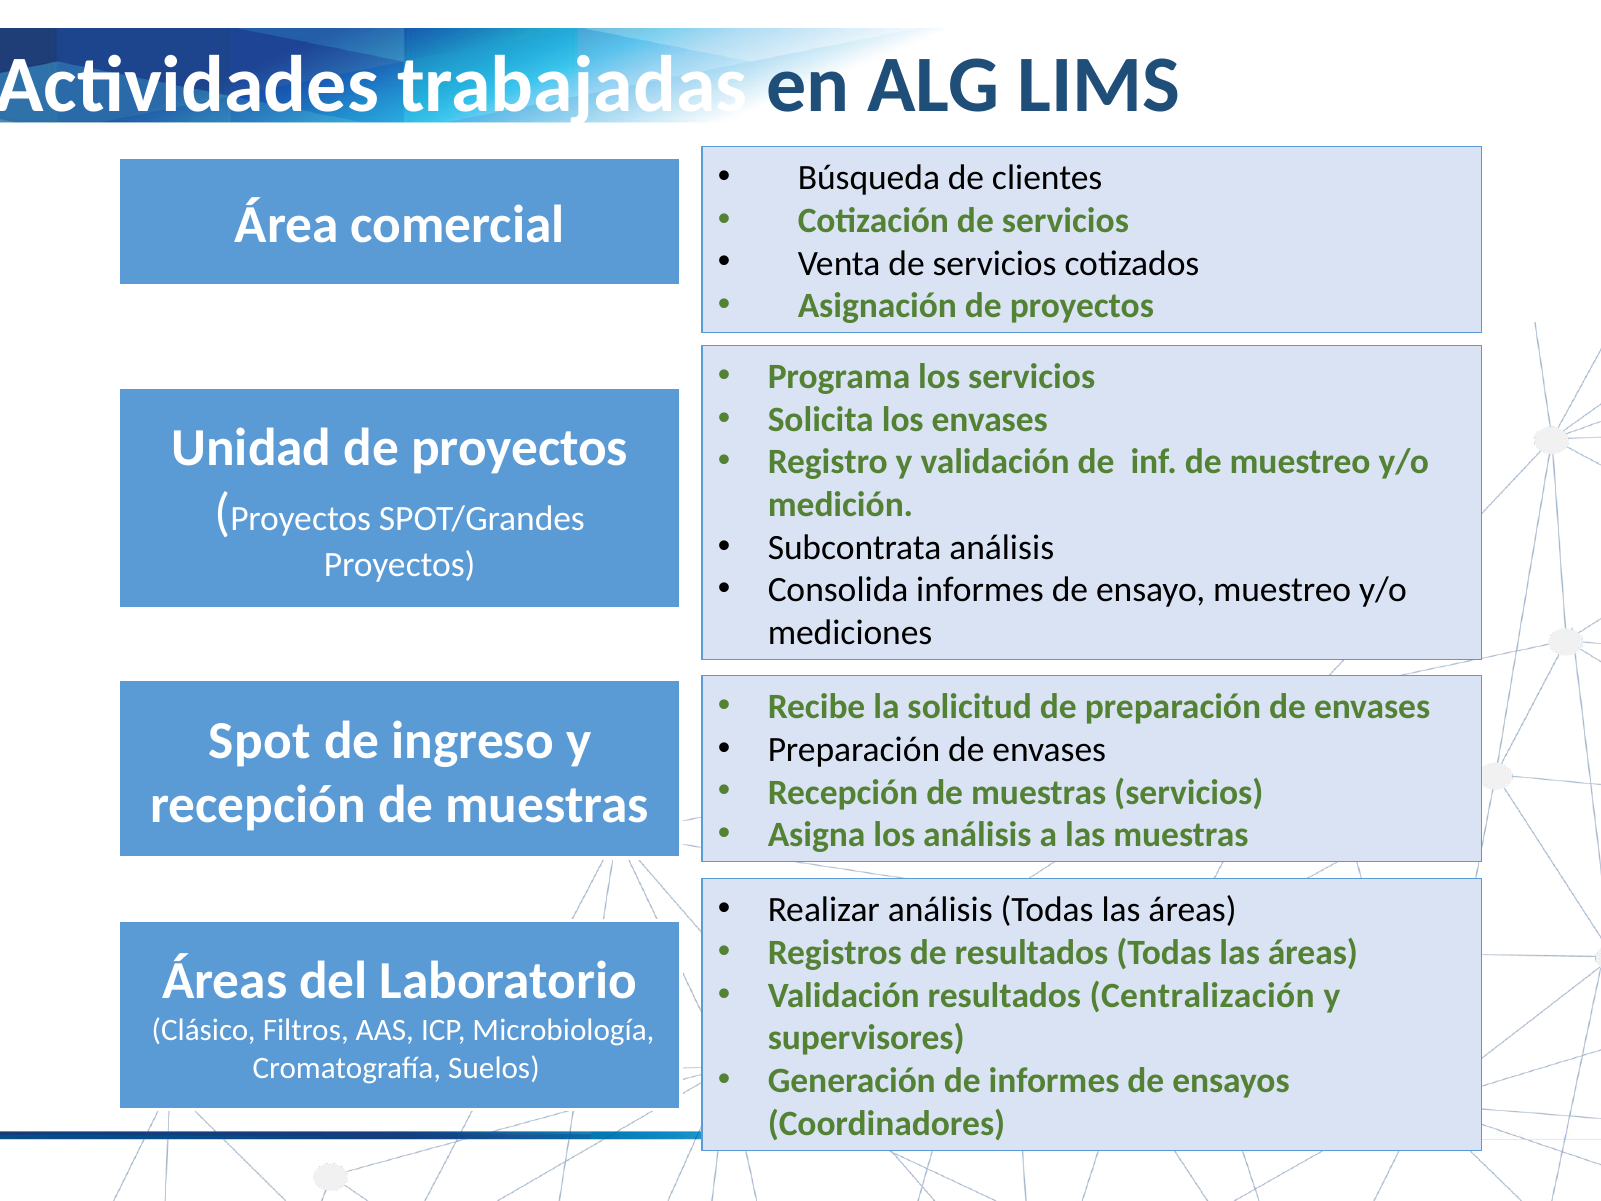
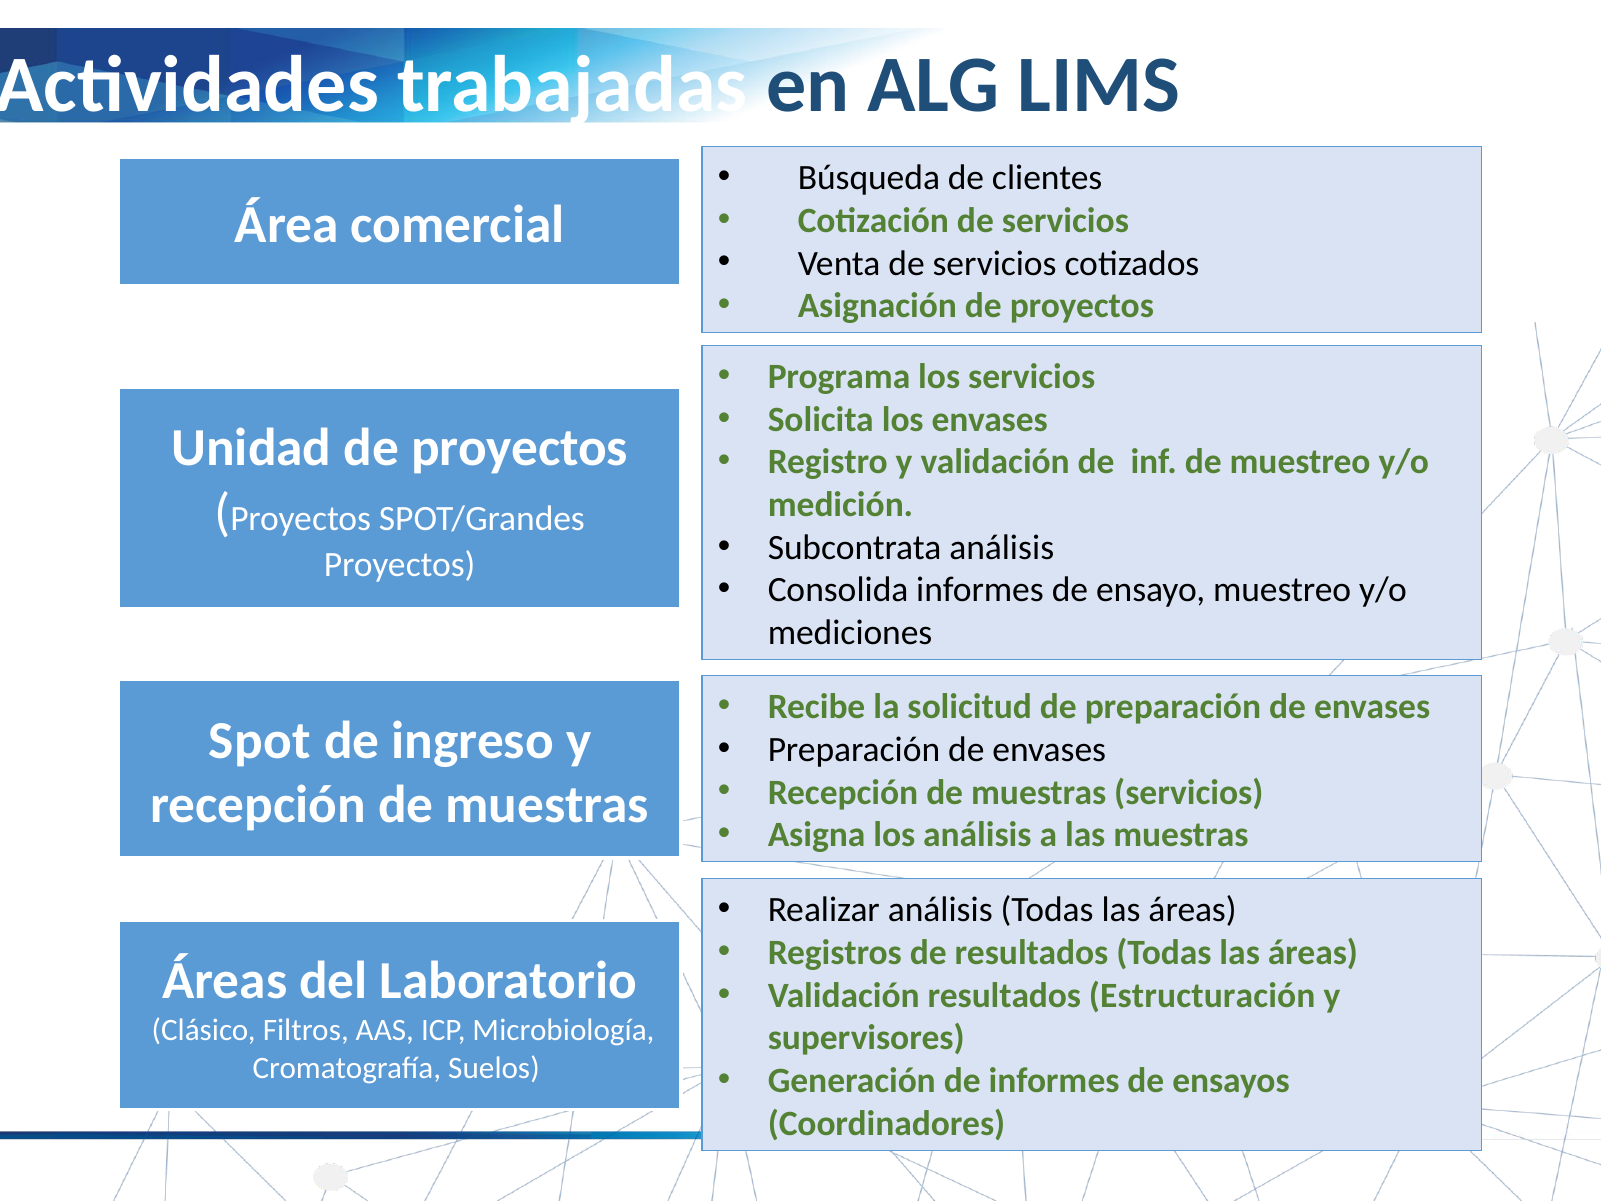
Centralización: Centralización -> Estructuración
